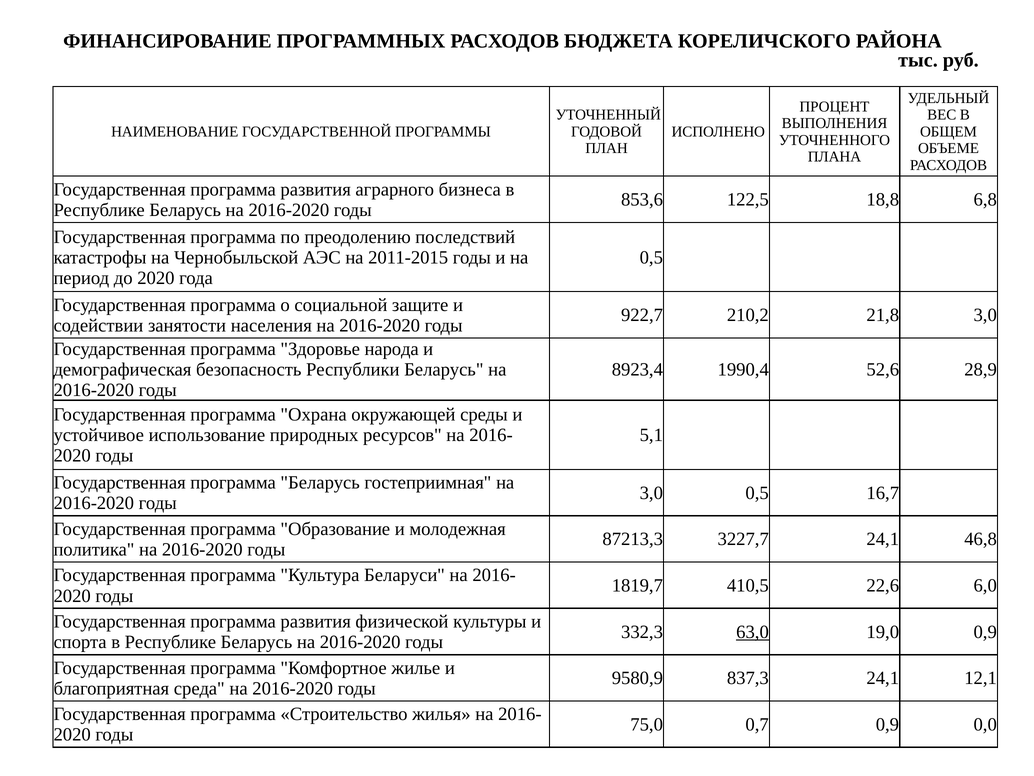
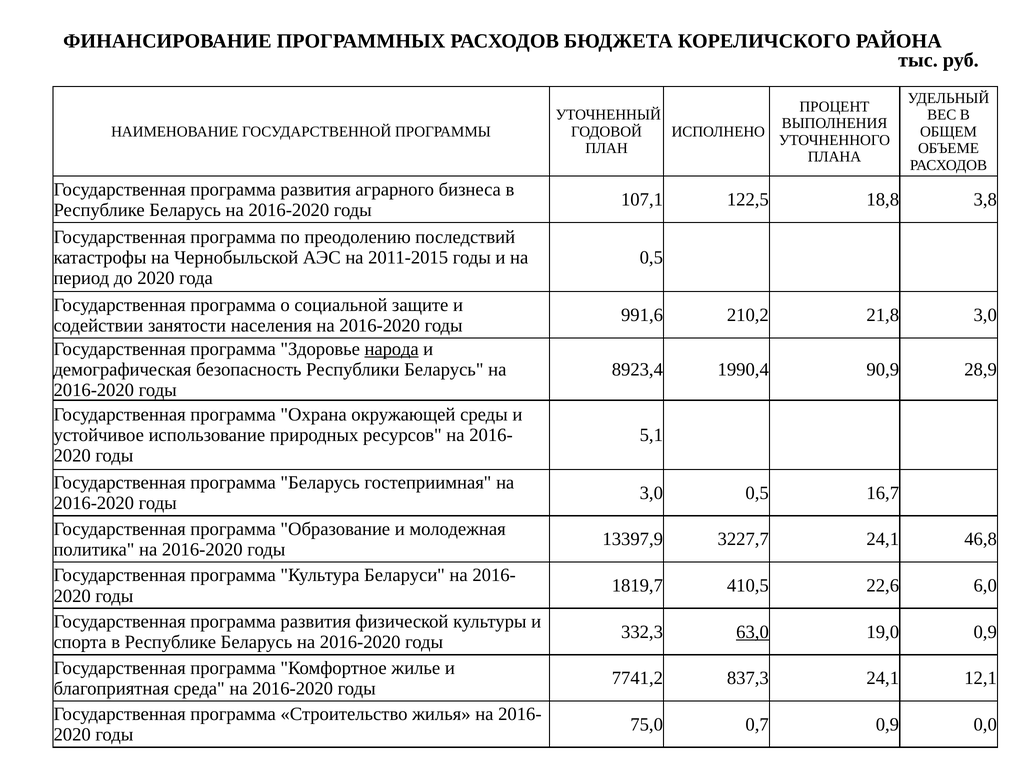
853,6: 853,6 -> 107,1
6,8: 6,8 -> 3,8
922,7: 922,7 -> 991,6
народа underline: none -> present
52,6: 52,6 -> 90,9
87213,3: 87213,3 -> 13397,9
9580,9: 9580,9 -> 7741,2
